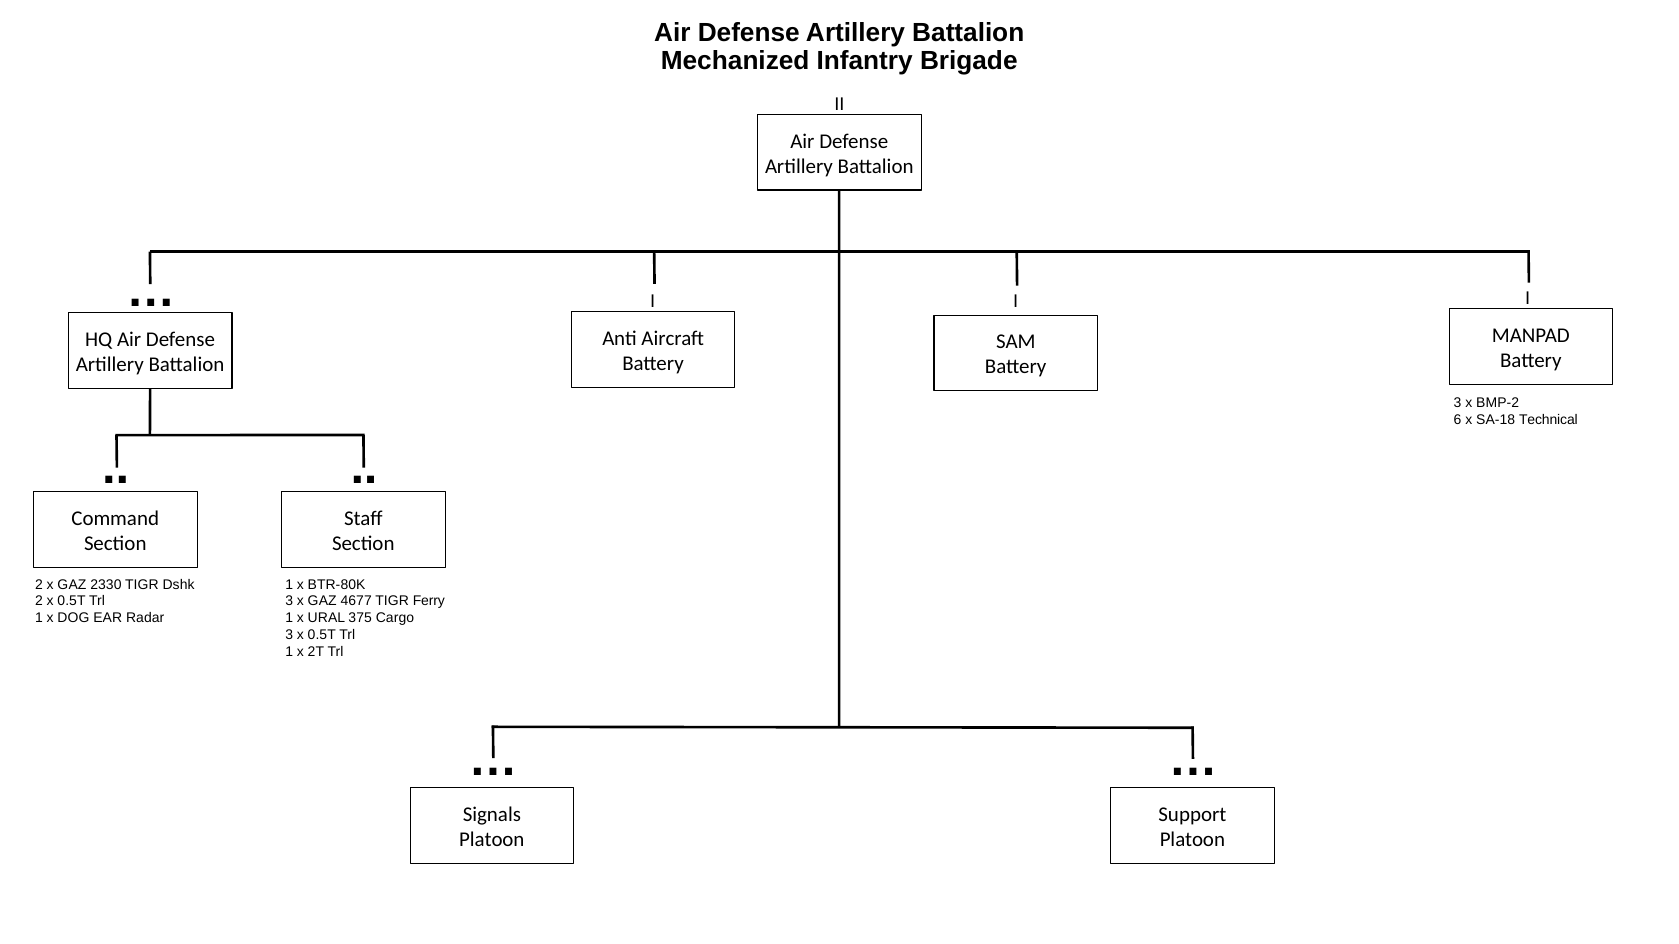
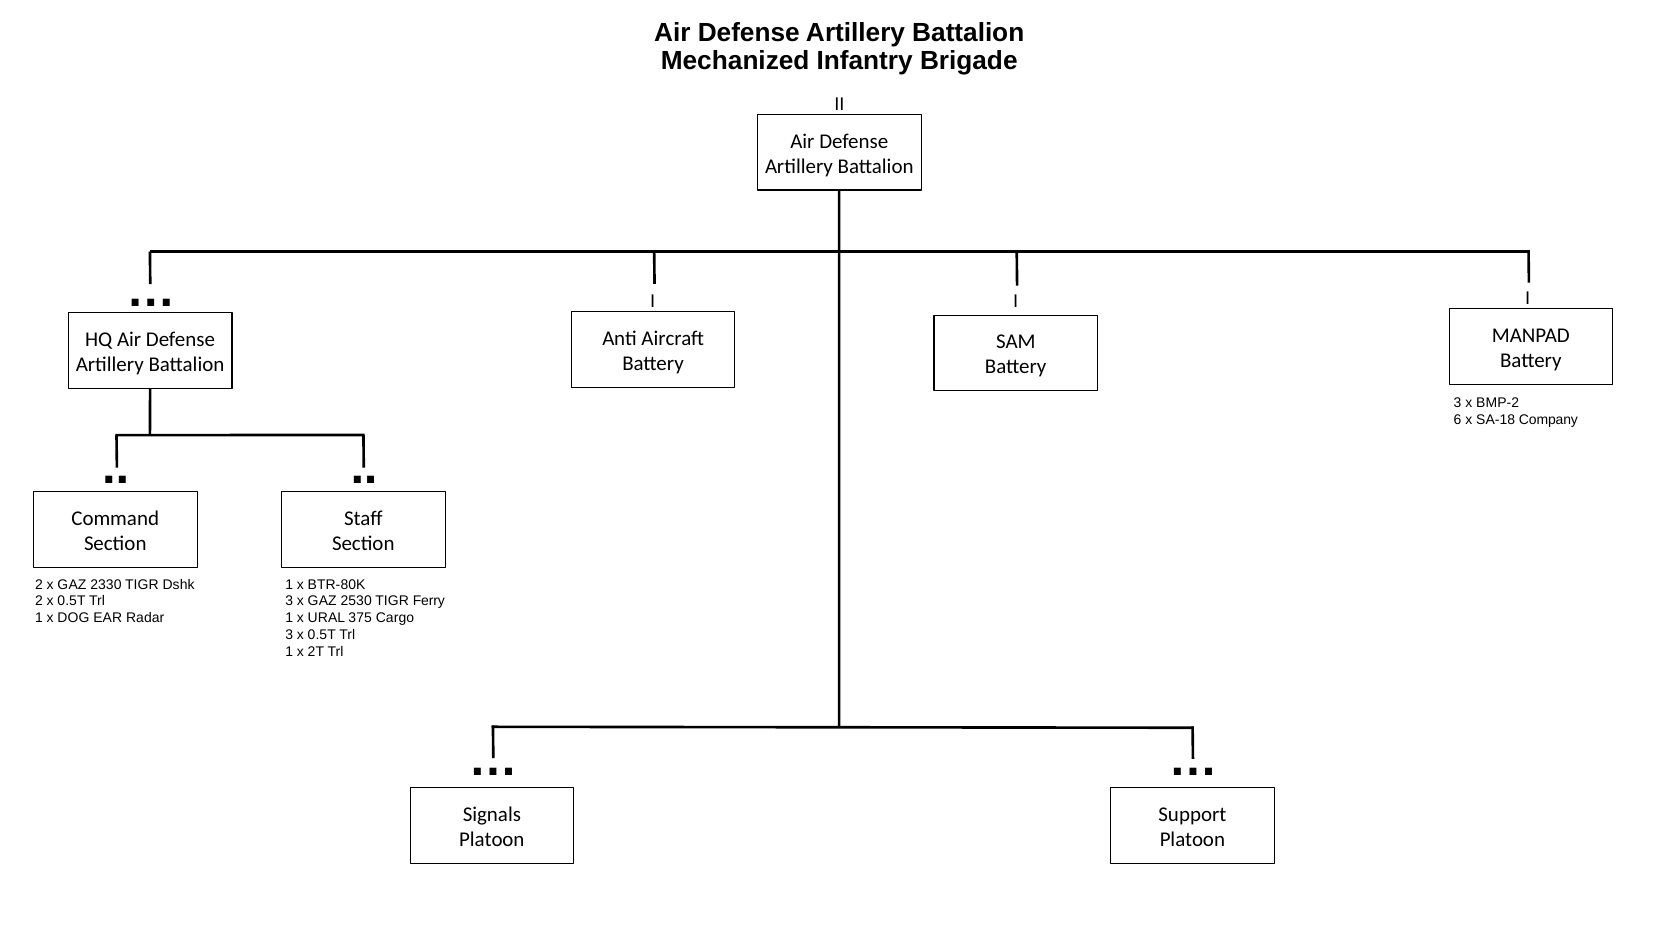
Technical: Technical -> Company
4677: 4677 -> 2530
